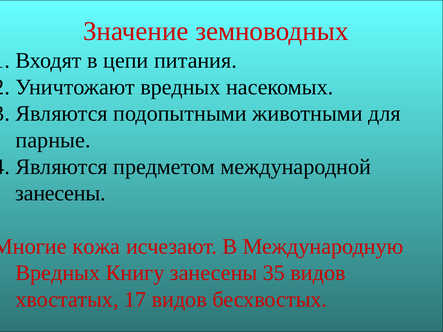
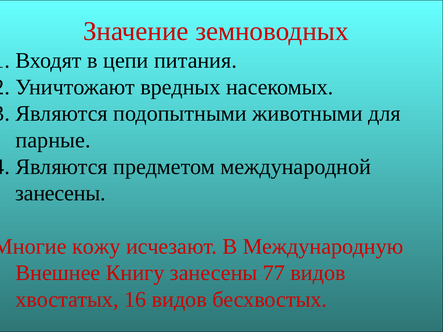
кожа: кожа -> кожу
Вредных at (58, 273): Вредных -> Внешнее
35: 35 -> 77
17: 17 -> 16
